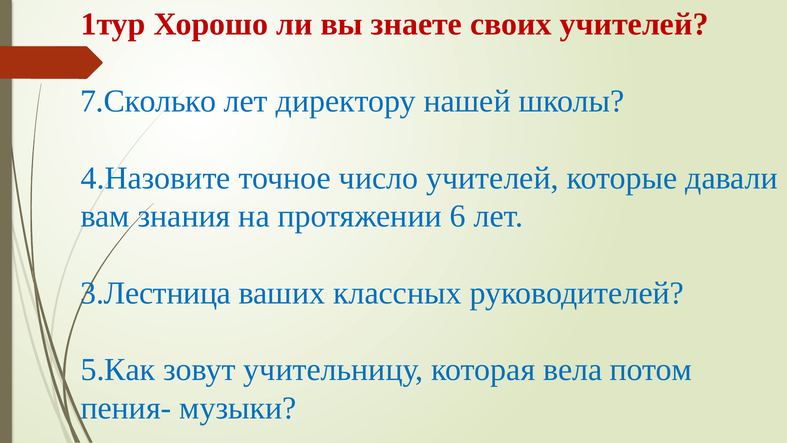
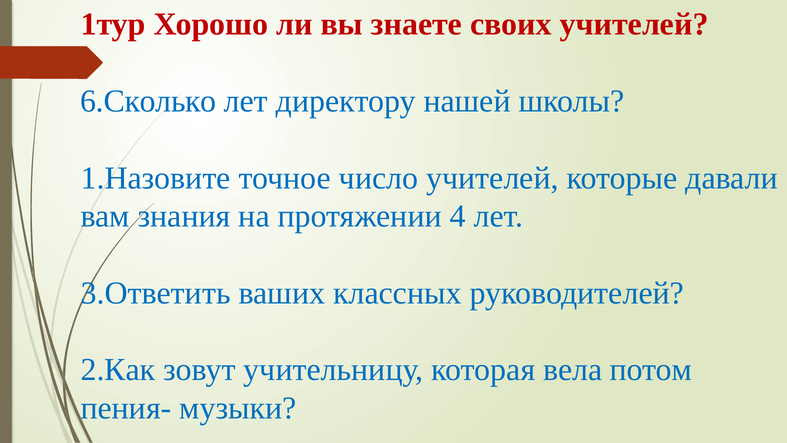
7.Сколько: 7.Сколько -> 6.Сколько
4.Назовите: 4.Назовите -> 1.Назовите
6: 6 -> 4
3.Лестница: 3.Лестница -> 3.Ответить
5.Как: 5.Как -> 2.Как
